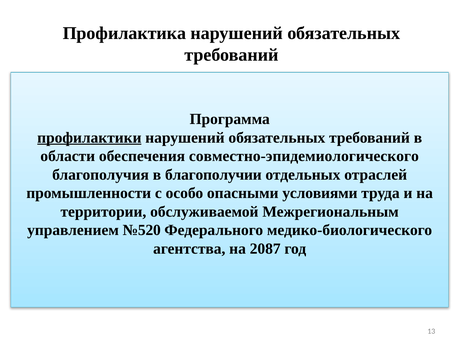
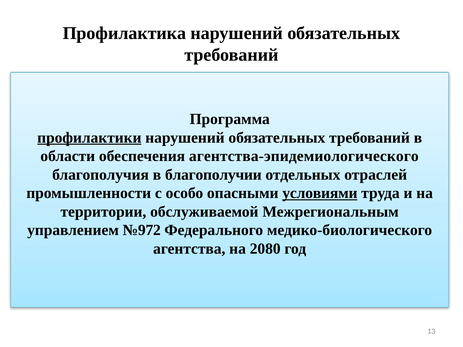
совместно-эпидемиологического: совместно-эпидемиологического -> агентства-эпидемиологического
условиями underline: none -> present
№520: №520 -> №972
2087: 2087 -> 2080
